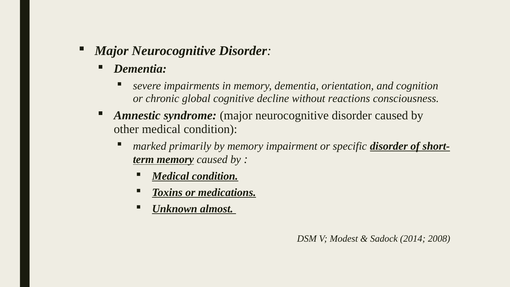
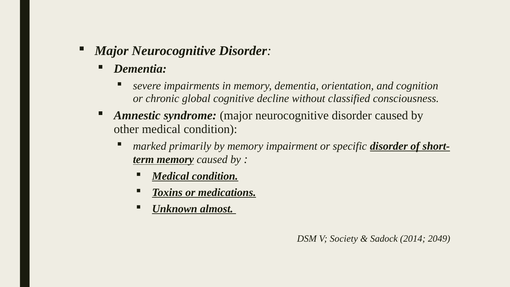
reactions: reactions -> classified
Modest: Modest -> Society
2008: 2008 -> 2049
